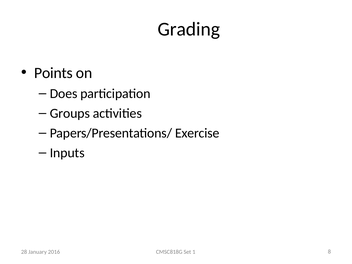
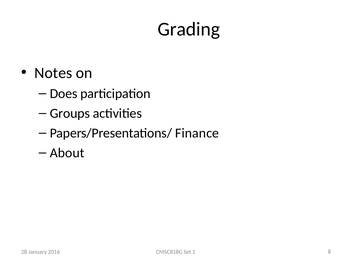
Points: Points -> Notes
Exercise: Exercise -> Finance
Inputs: Inputs -> About
